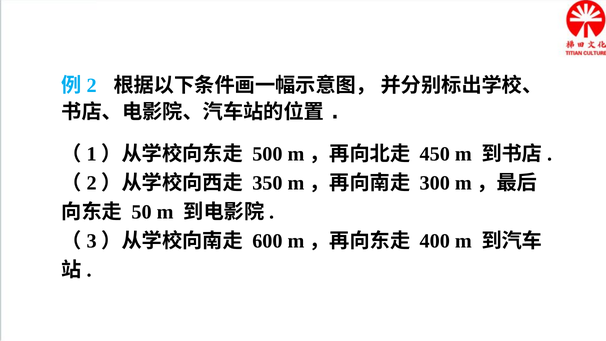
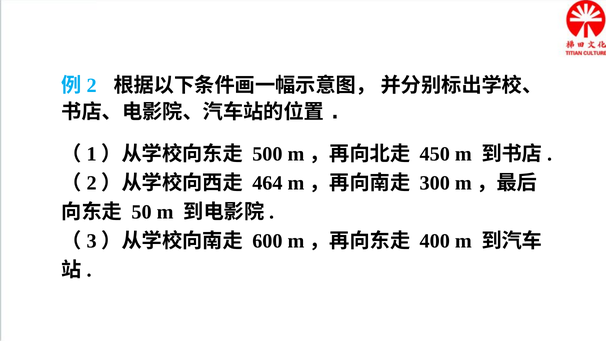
350: 350 -> 464
